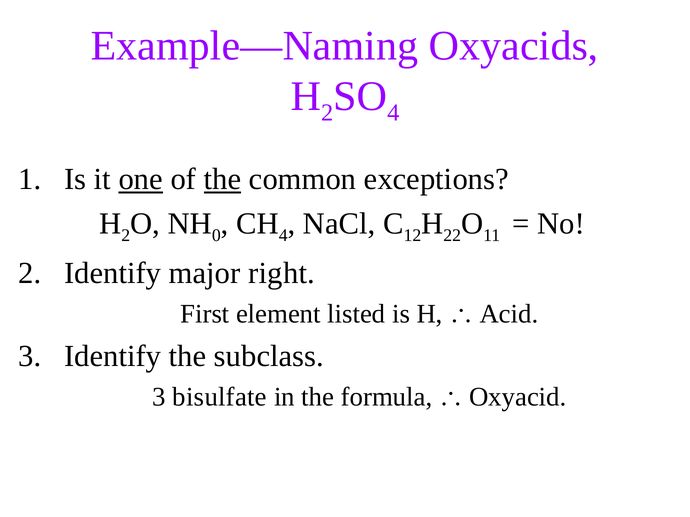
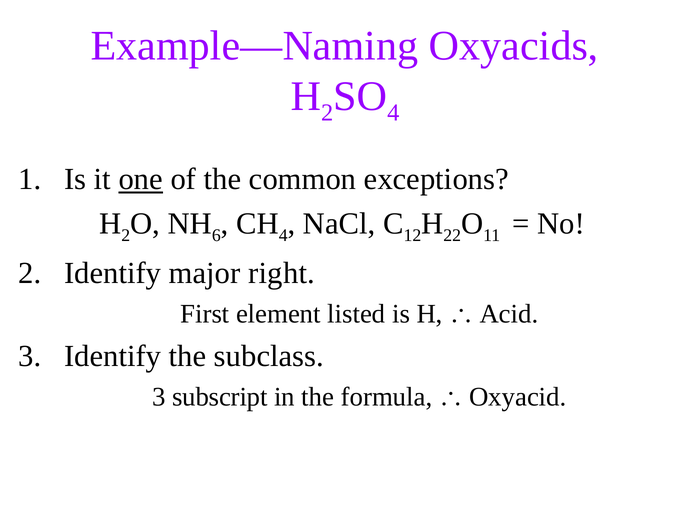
the at (223, 179) underline: present -> none
0: 0 -> 6
bisulfate: bisulfate -> subscript
